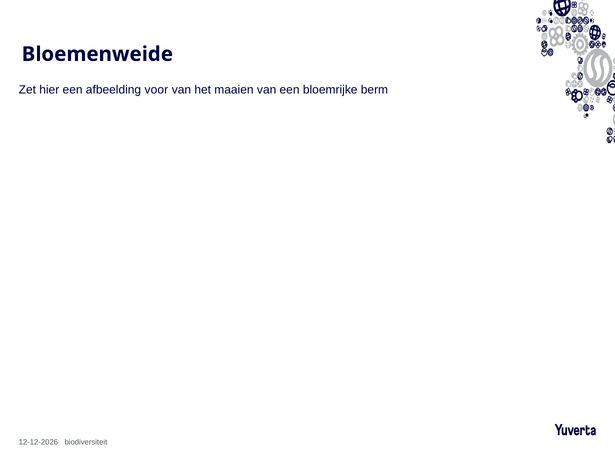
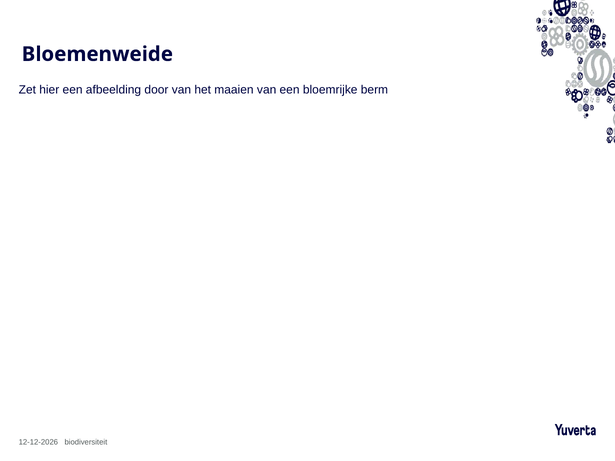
voor: voor -> door
